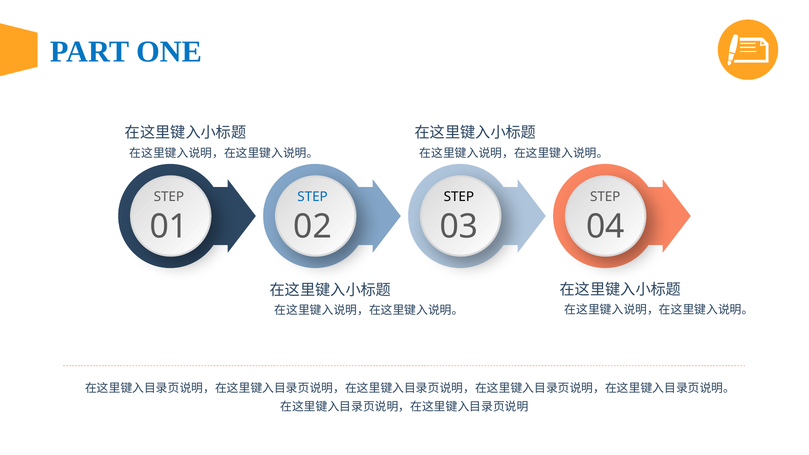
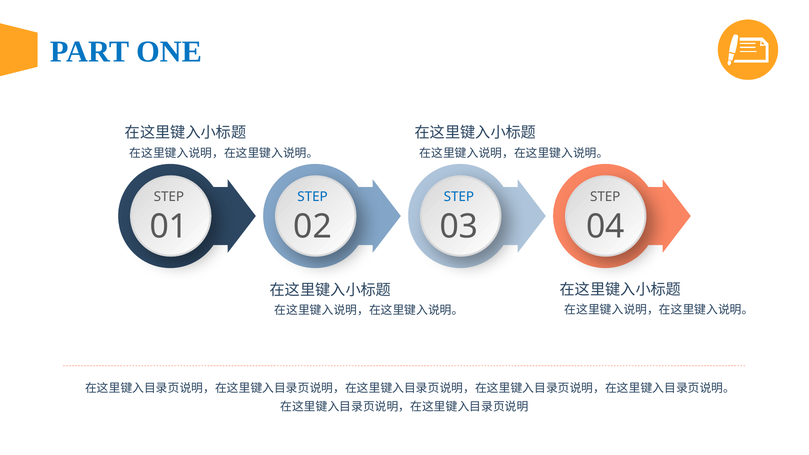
STEP at (459, 197) colour: black -> blue
